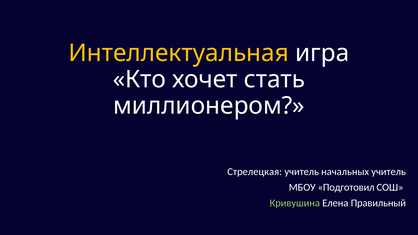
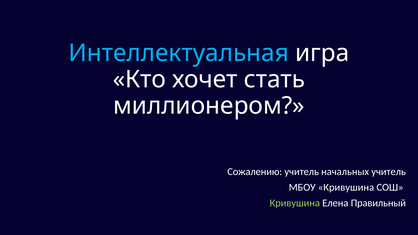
Интеллектуальная colour: yellow -> light blue
Стрелецкая: Стрелецкая -> Сожалению
МБОУ Подготовил: Подготовил -> Кривушина
